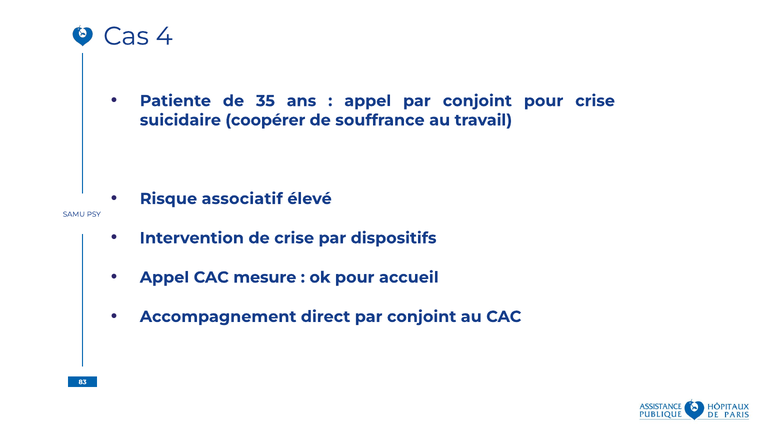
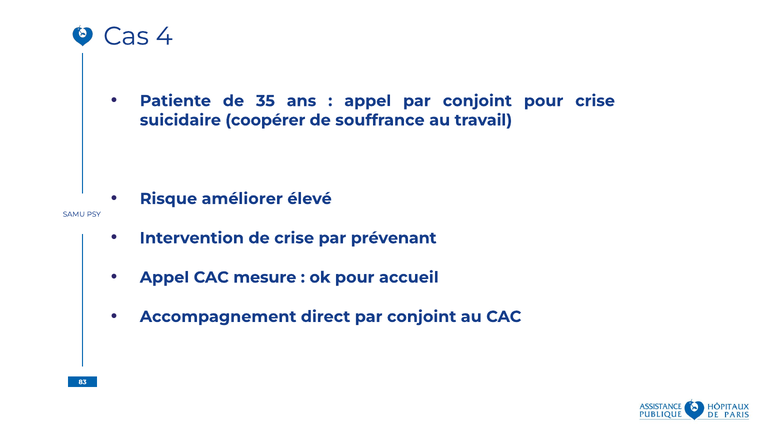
associatif: associatif -> améliorer
dispositifs: dispositifs -> prévenant
